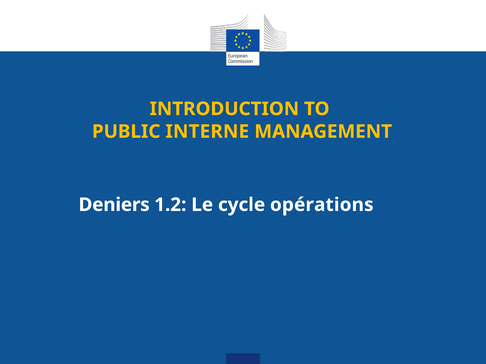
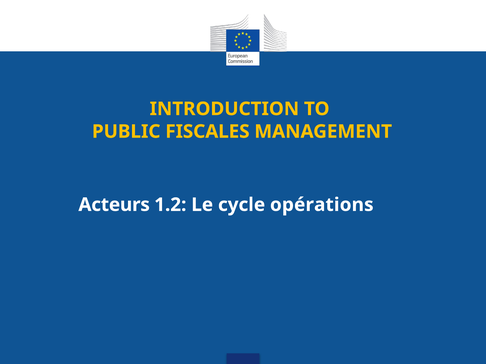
INTERNE: INTERNE -> FISCALES
Deniers: Deniers -> Acteurs
